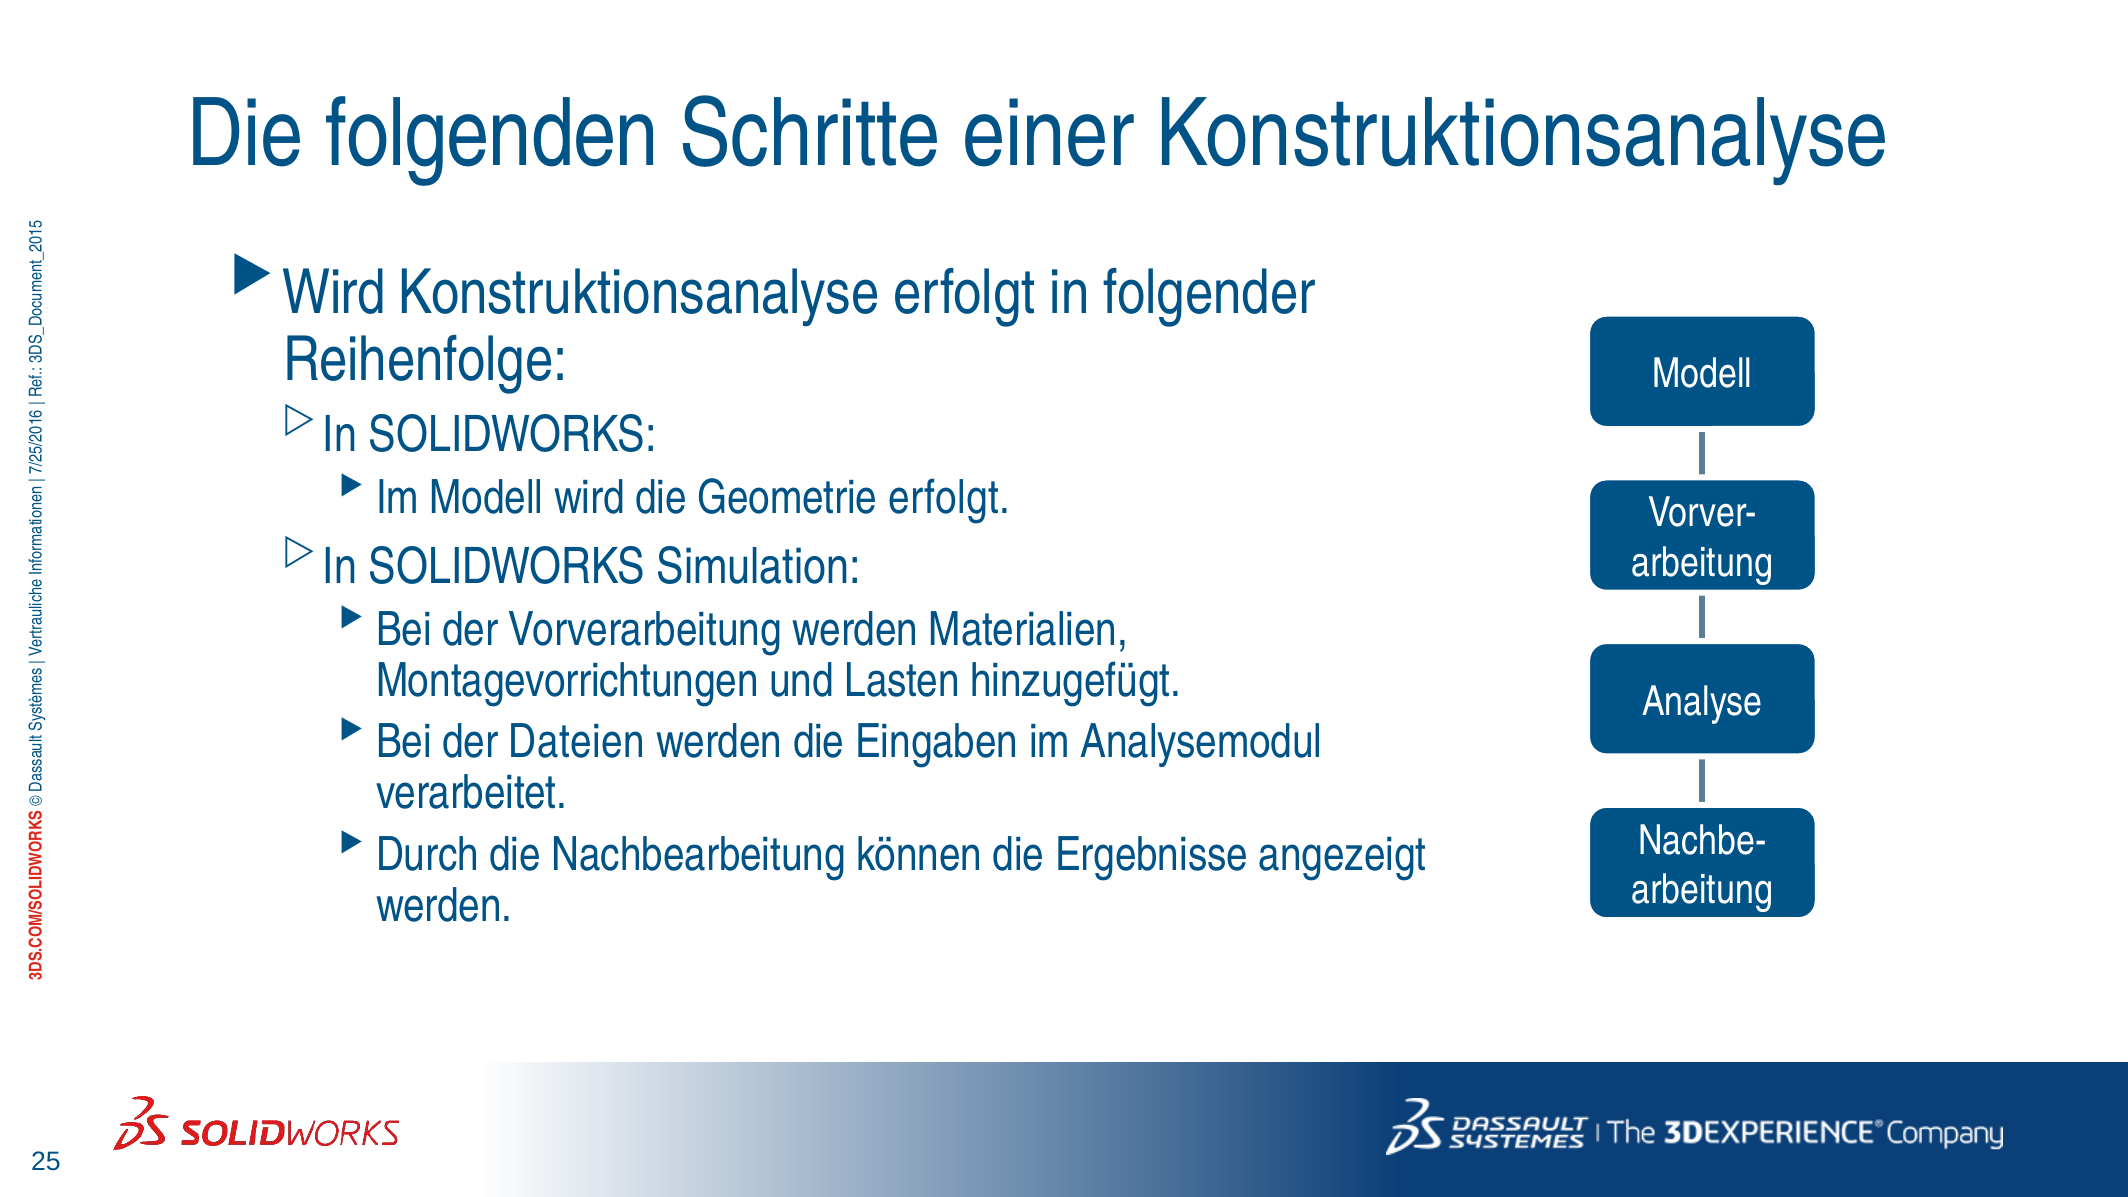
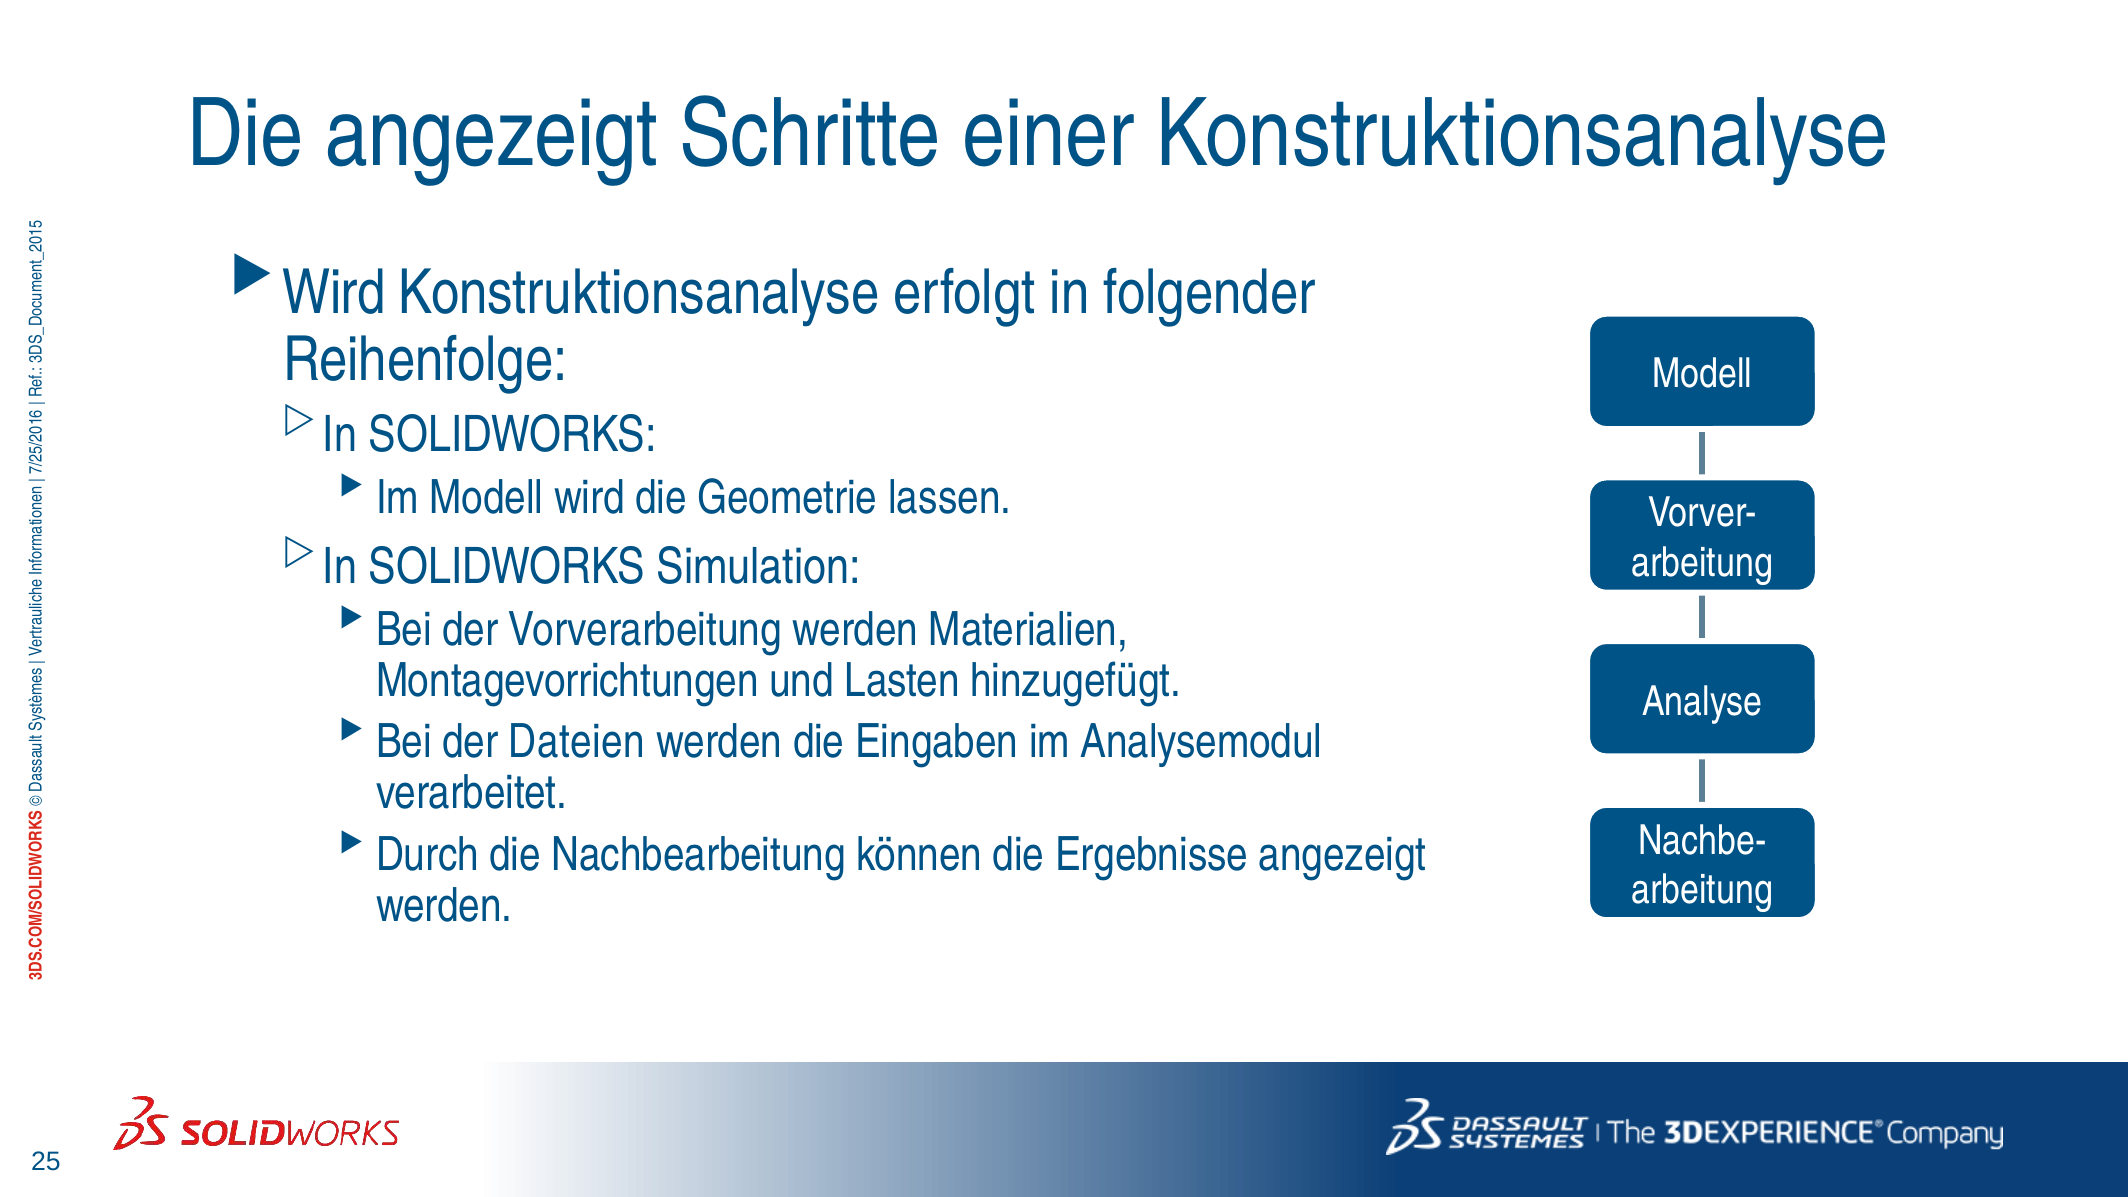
Die folgenden: folgenden -> angezeigt
Geometrie erfolgt: erfolgt -> lassen
